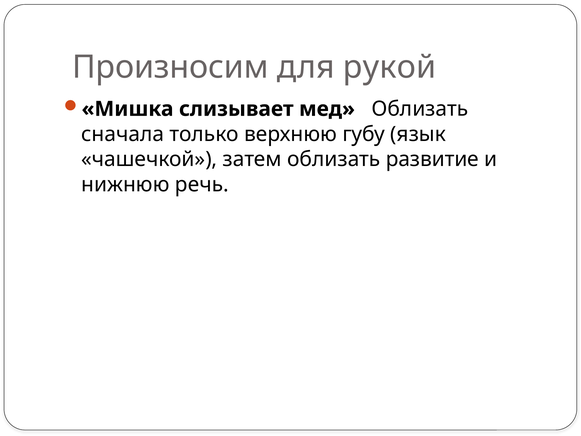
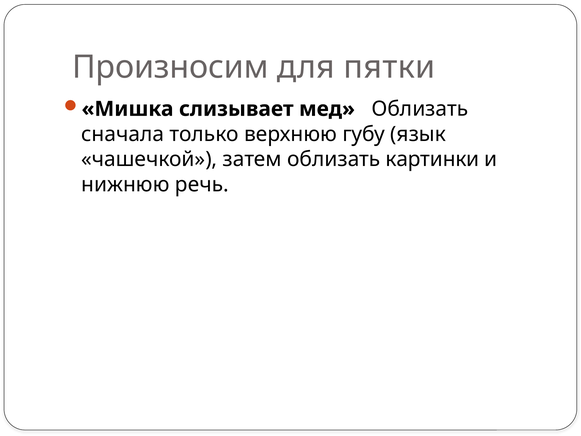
рукой: рукой -> пятки
развитие: развитие -> картинки
